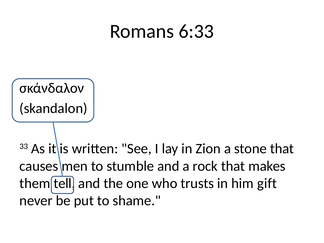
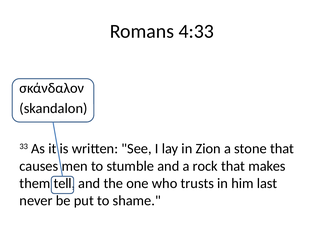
6:33: 6:33 -> 4:33
gift: gift -> last
